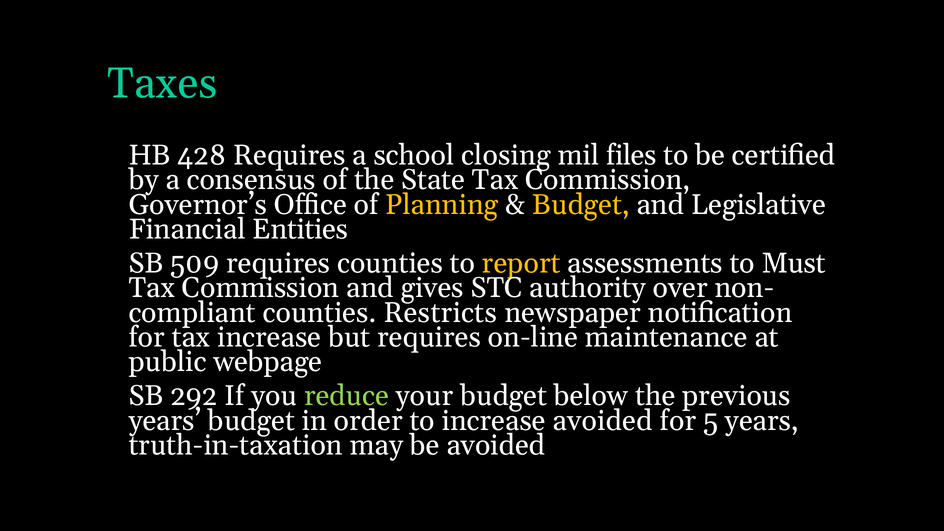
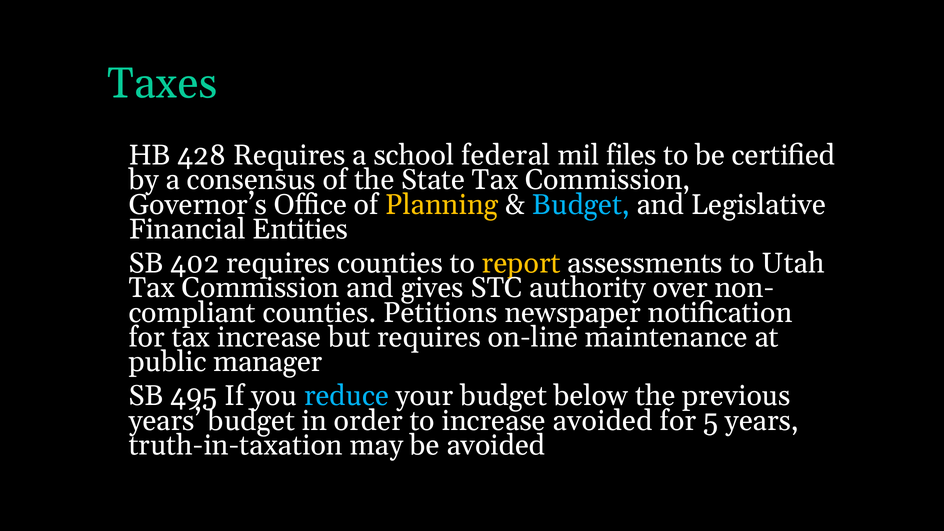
closing: closing -> federal
Budget at (581, 205) colour: yellow -> light blue
509: 509 -> 402
Must: Must -> Utah
Restricts: Restricts -> Petitions
webpage: webpage -> manager
292: 292 -> 495
reduce colour: light green -> light blue
